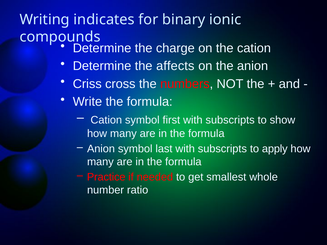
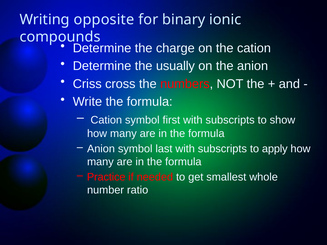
indicates: indicates -> opposite
affects: affects -> usually
